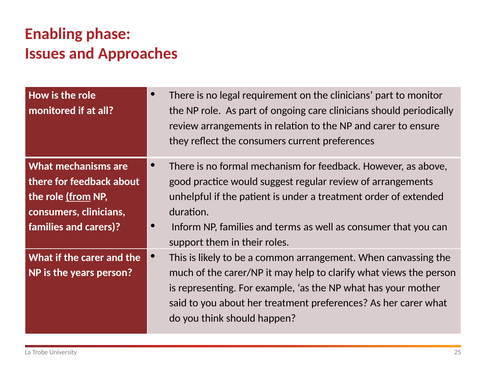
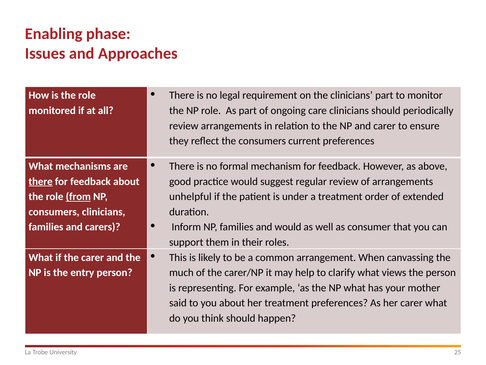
there at (41, 181) underline: none -> present
and terms: terms -> would
years: years -> entry
